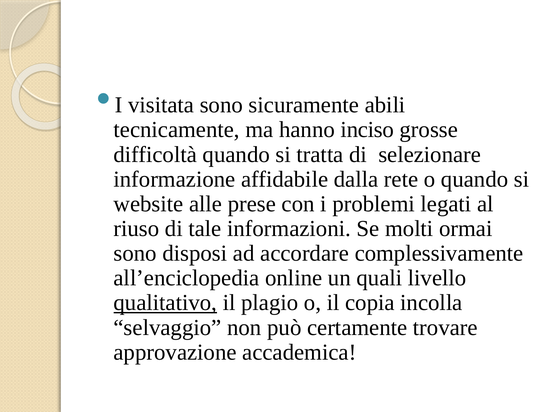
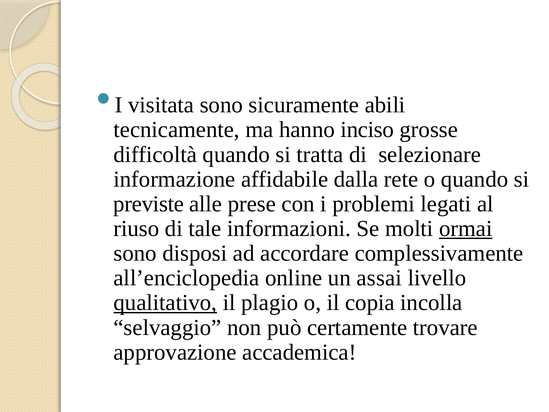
website: website -> previste
ormai underline: none -> present
quali: quali -> assai
